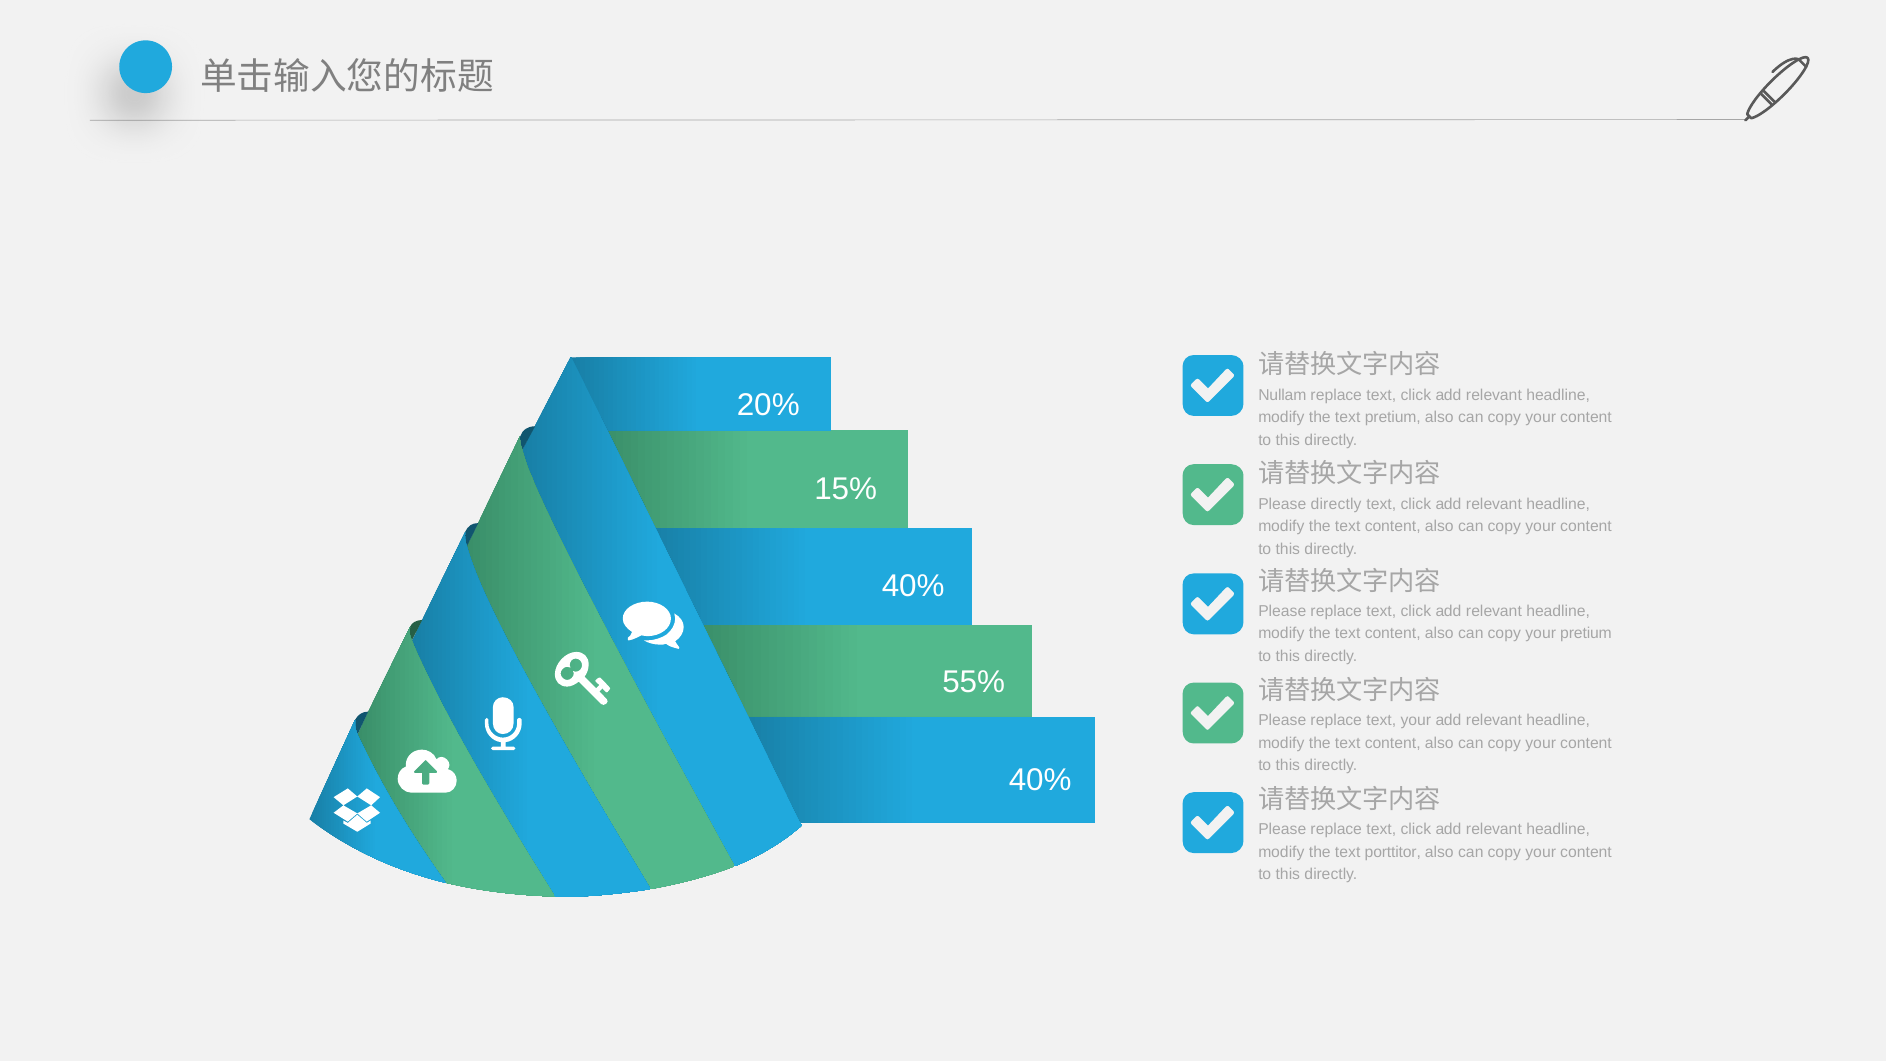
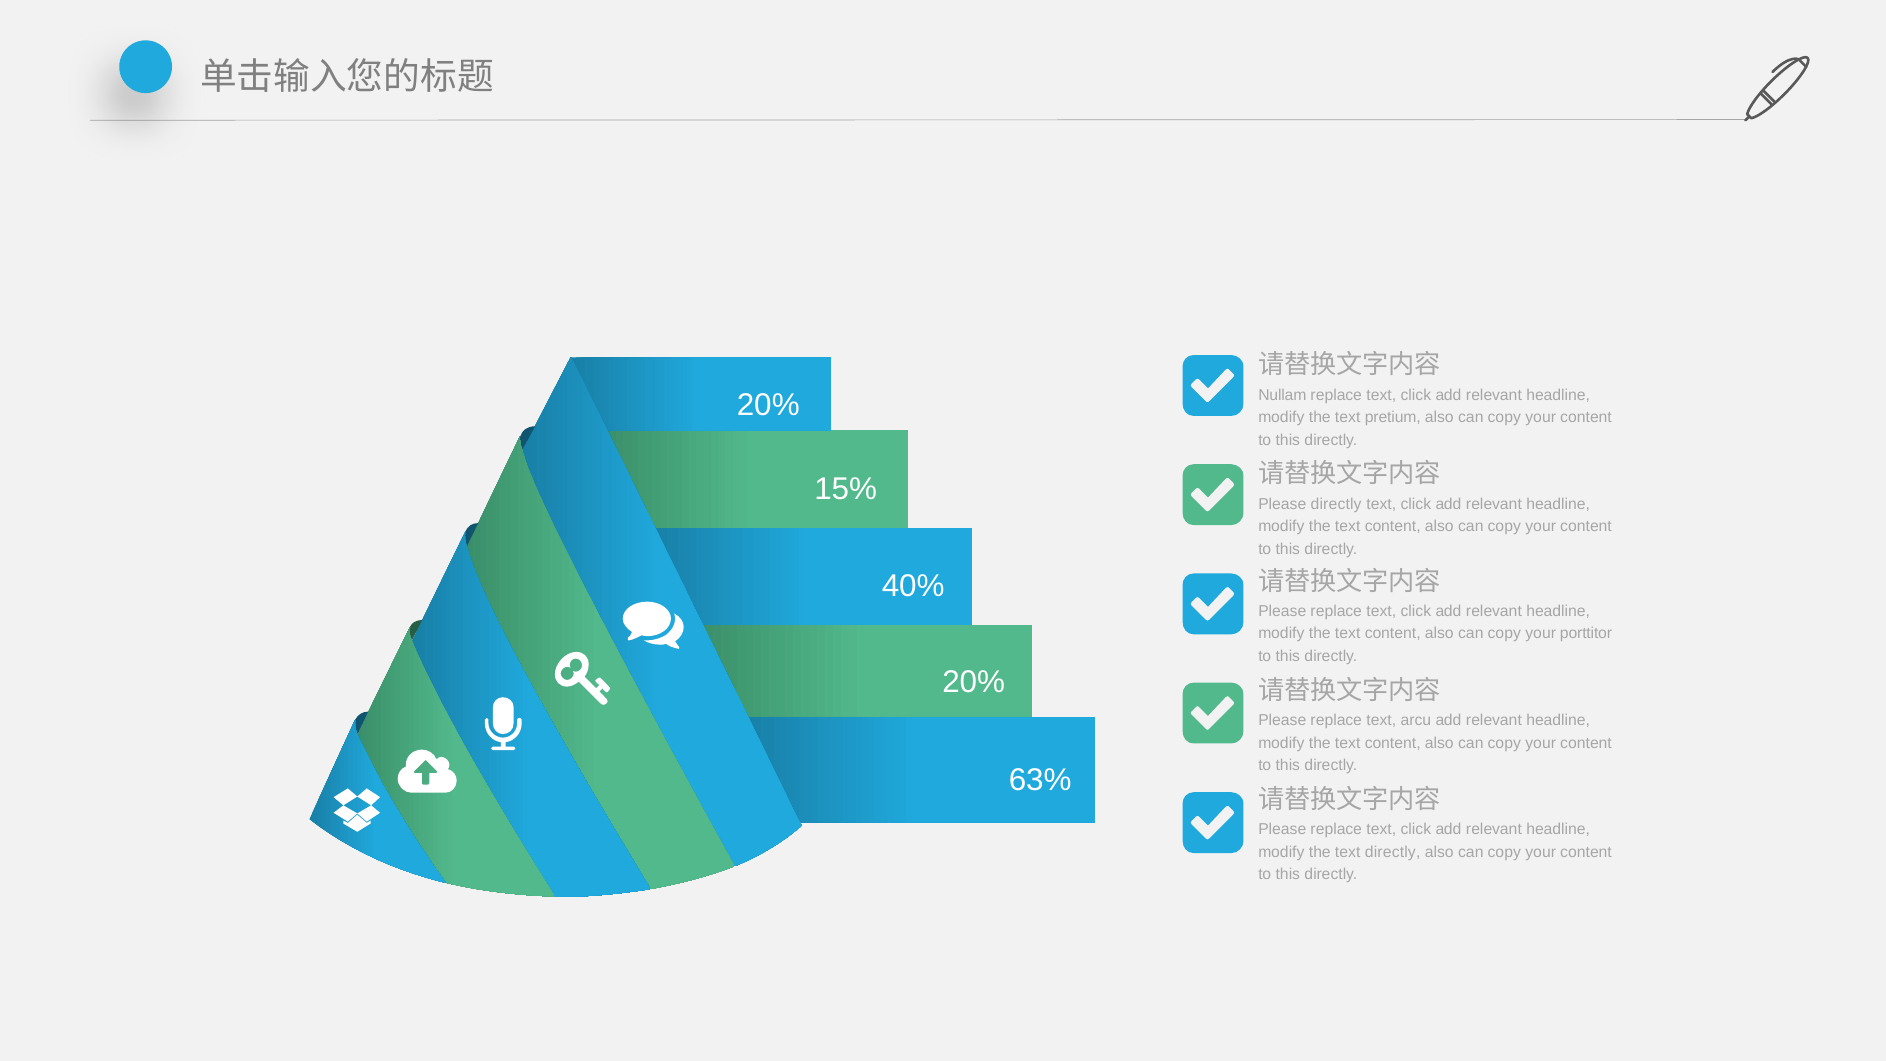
your pretium: pretium -> porttitor
55% at (974, 683): 55% -> 20%
text your: your -> arcu
40% at (1040, 780): 40% -> 63%
text porttitor: porttitor -> directly
